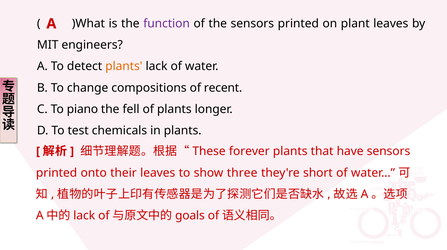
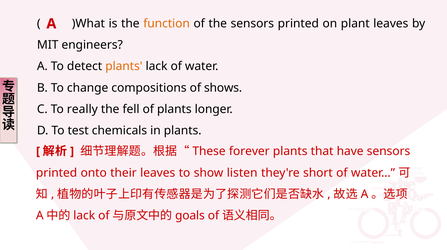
function colour: purple -> orange
recent: recent -> shows
piano: piano -> really
three: three -> listen
